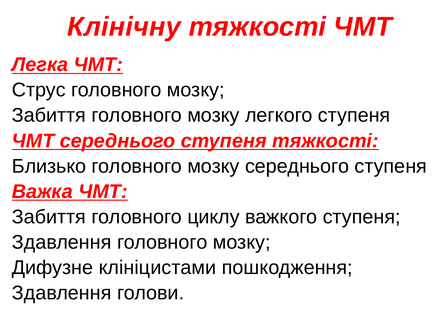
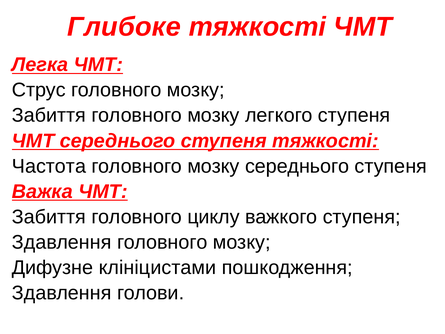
Клінічну: Клінічну -> Глибоке
Близько: Близько -> Частота
